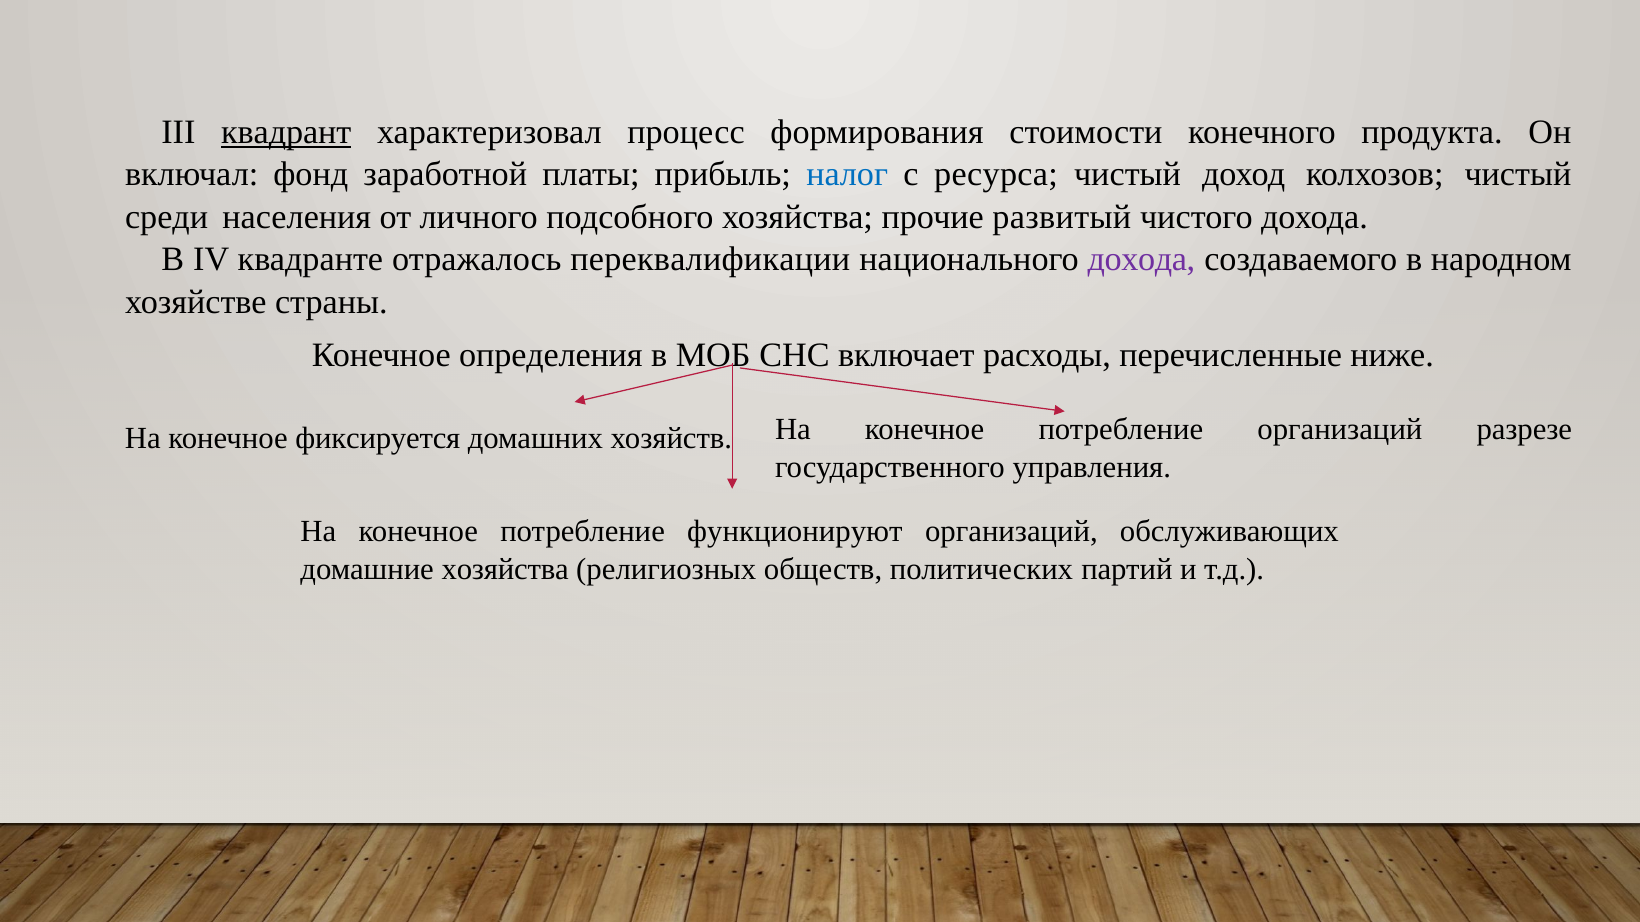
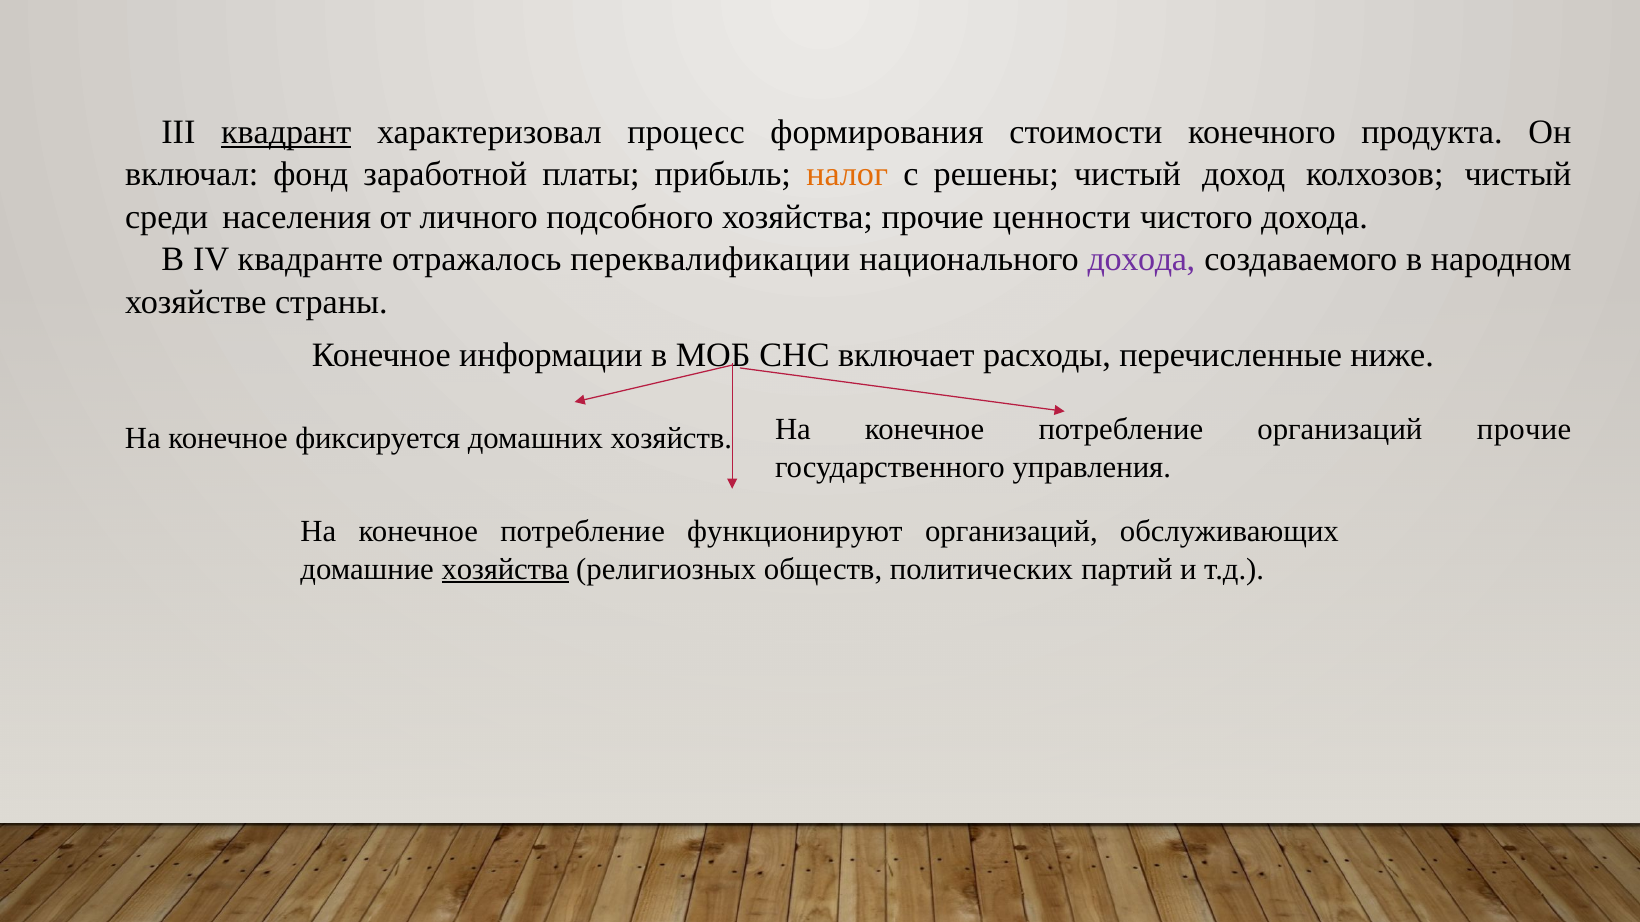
налог colour: blue -> orange
ресурса: ресурса -> решены
развитый: развитый -> ценности
определения: определения -> информации
организаций разрезе: разрезе -> прочие
хозяйства at (505, 569) underline: none -> present
